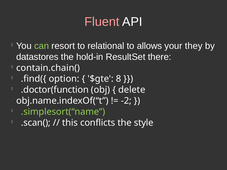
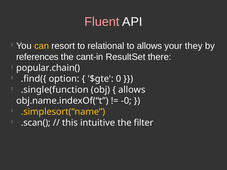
can colour: light green -> yellow
datastores: datastores -> references
hold-in: hold-in -> cant-in
contain.chain(: contain.chain( -> popular.chain(
8: 8 -> 0
.doctor(function: .doctor(function -> .single(function
delete at (132, 90): delete -> allows
-2: -2 -> -0
.simplesort(“name colour: light green -> yellow
conflicts: conflicts -> intuitive
style: style -> filter
